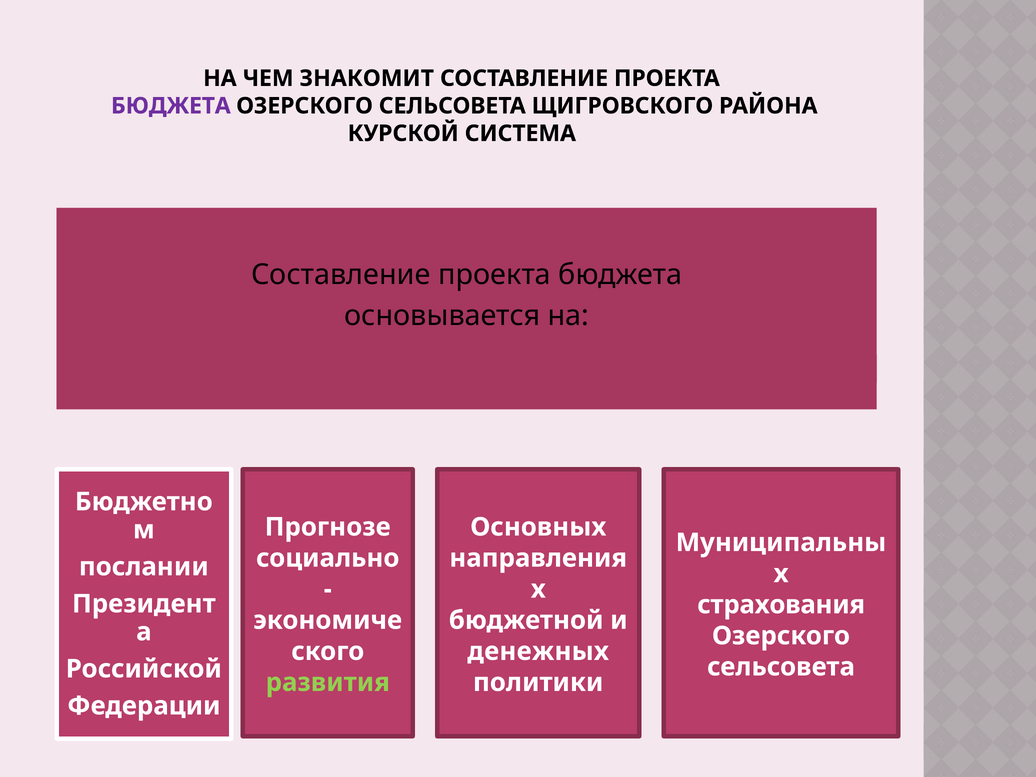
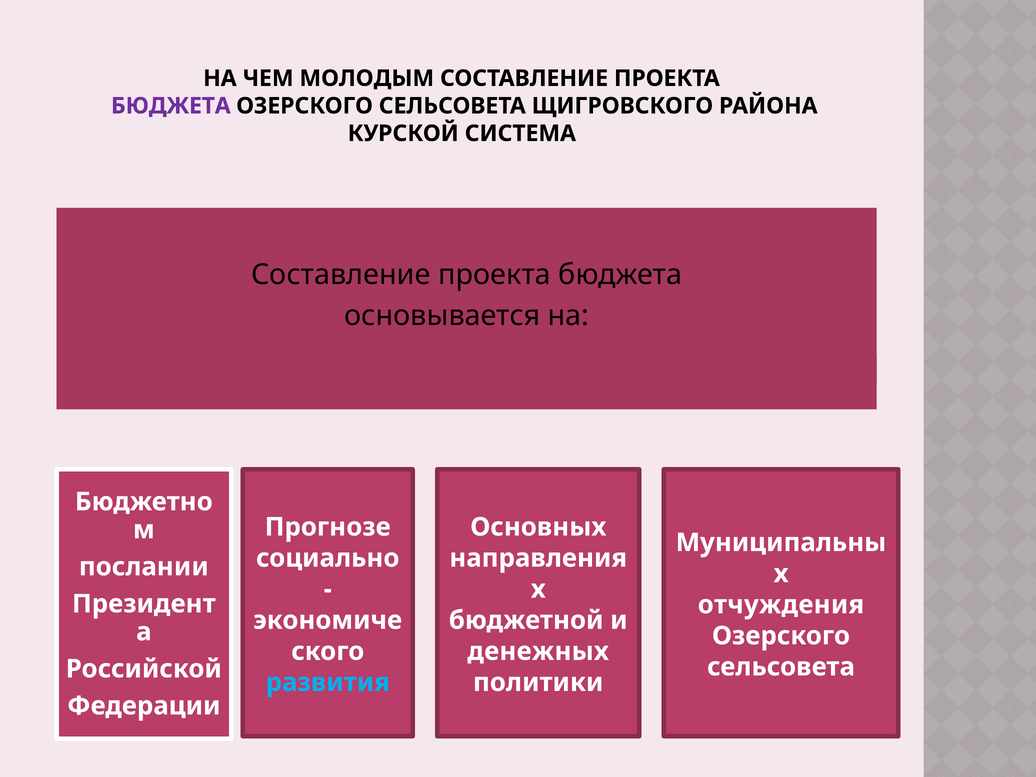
ЗНАКОМИТ: ЗНАКОМИТ -> МОЛОДЫМ
страхования: страхования -> отчуждения
развития colour: light green -> light blue
